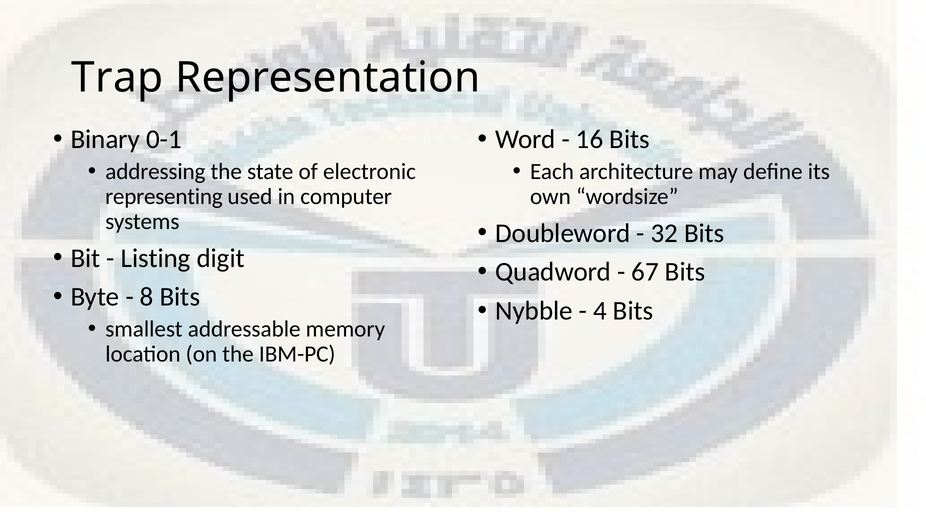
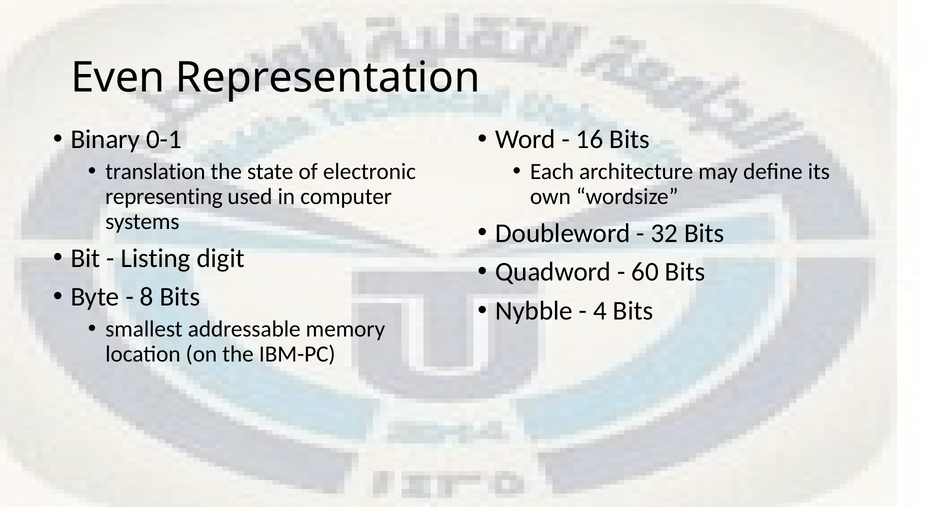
Trap: Trap -> Even
addressing: addressing -> translation
67: 67 -> 60
